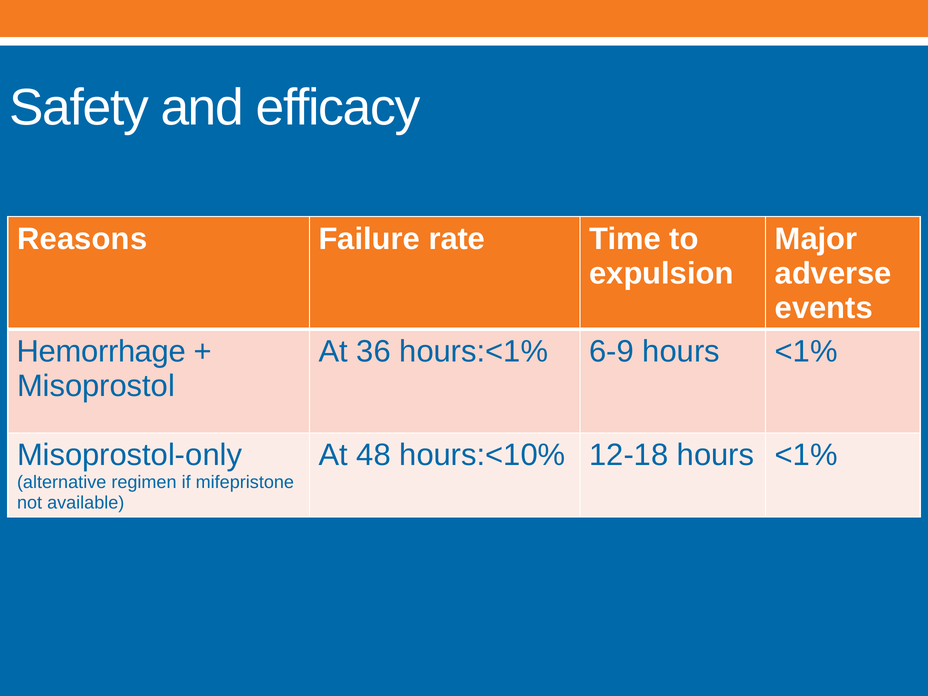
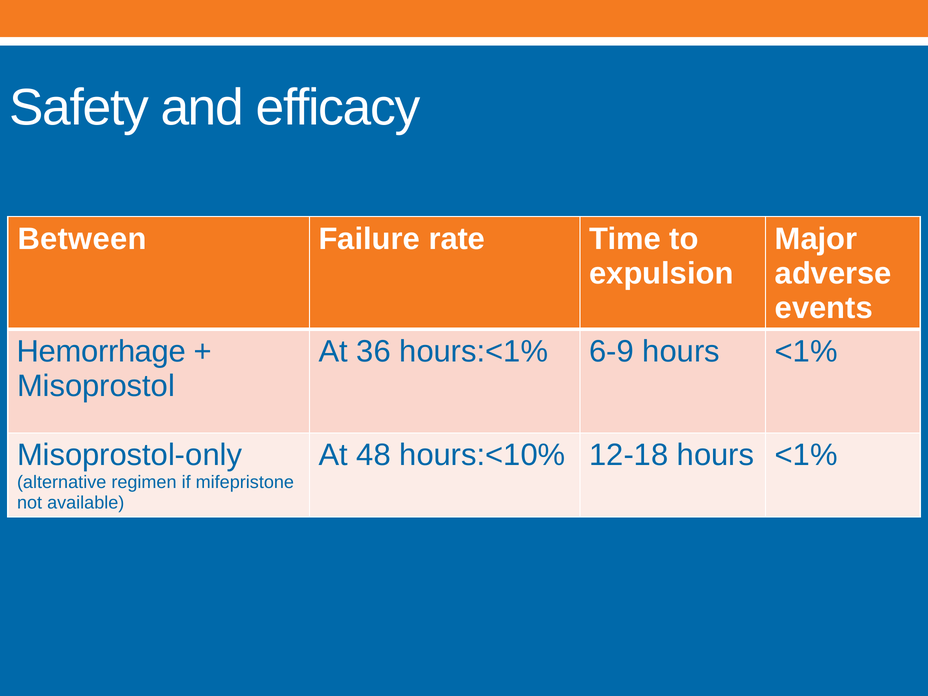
Reasons: Reasons -> Between
